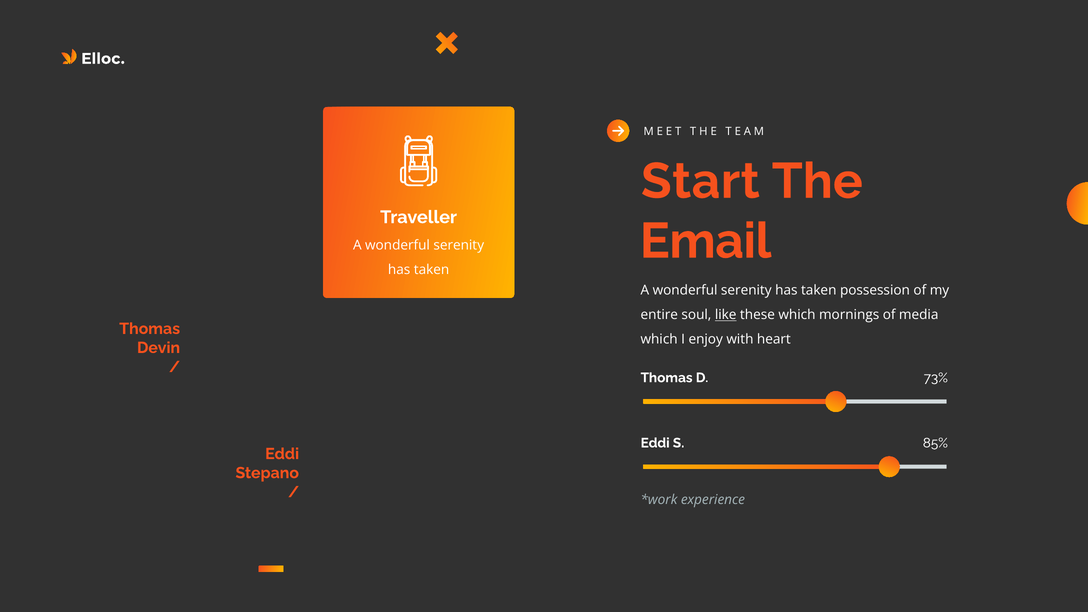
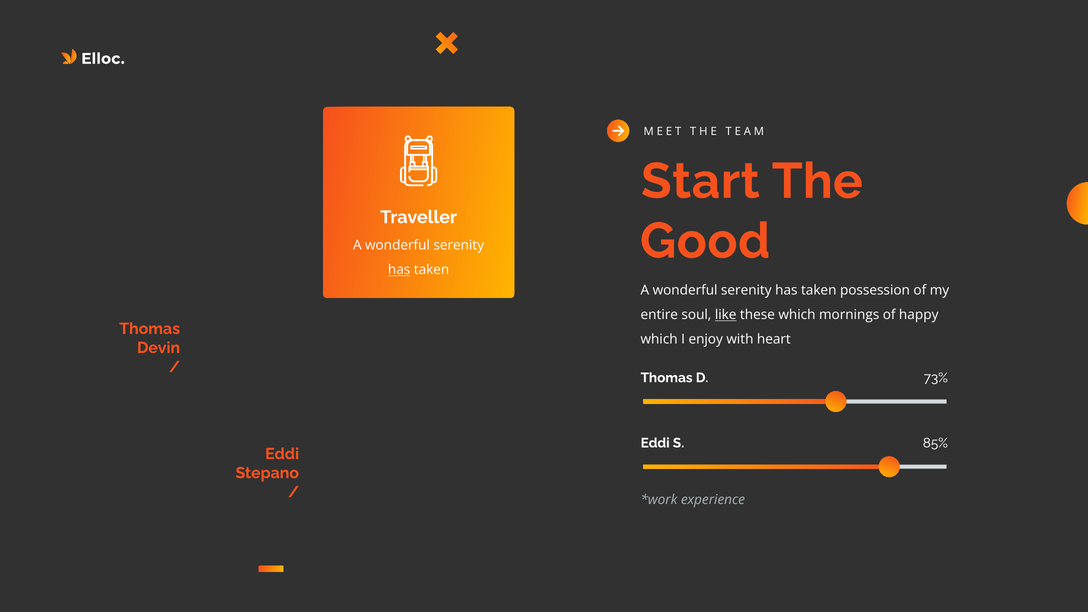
Email: Email -> Good
has at (399, 270) underline: none -> present
media: media -> happy
